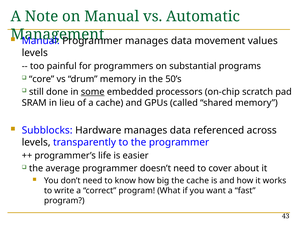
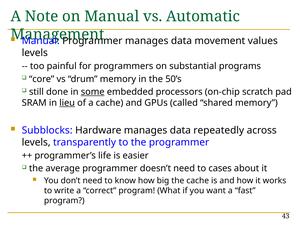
lieu underline: none -> present
referenced: referenced -> repeatedly
cover: cover -> cases
